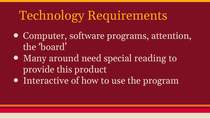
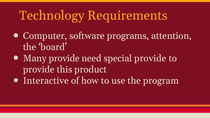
Many around: around -> provide
special reading: reading -> provide
